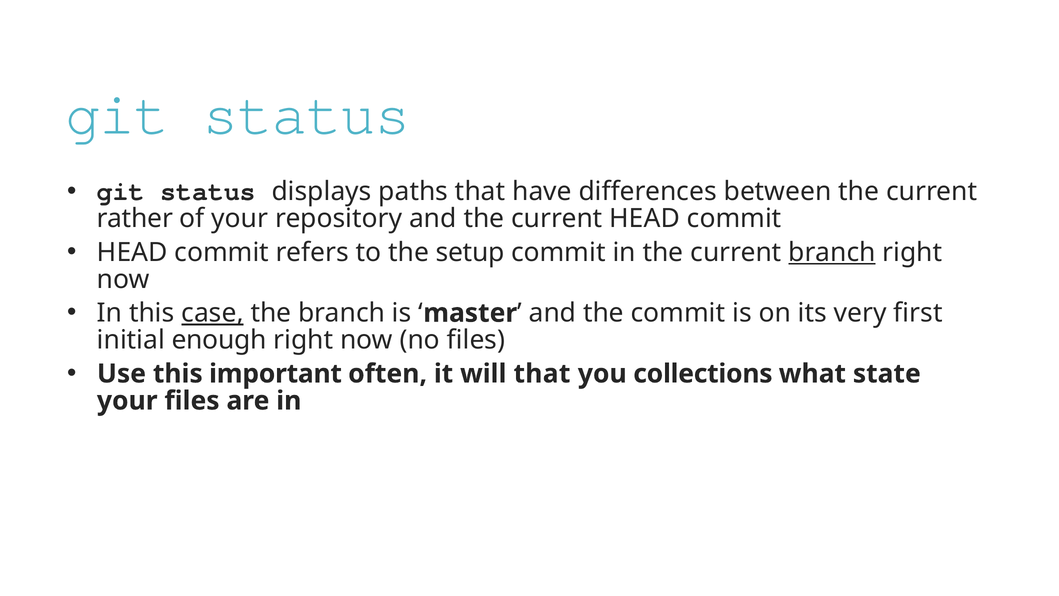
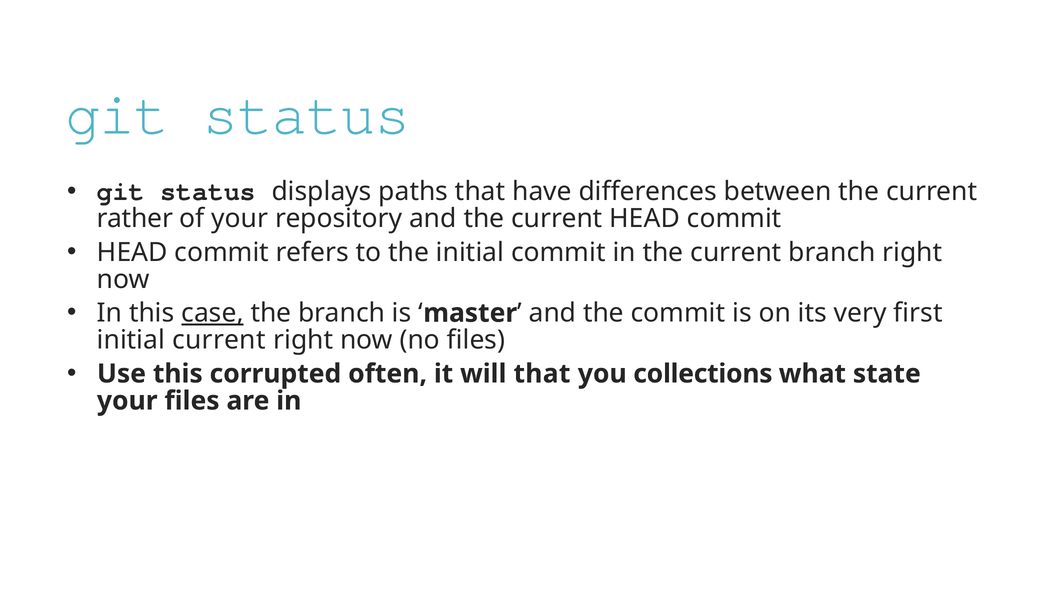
the setup: setup -> initial
branch at (832, 252) underline: present -> none
initial enough: enough -> current
important: important -> corrupted
